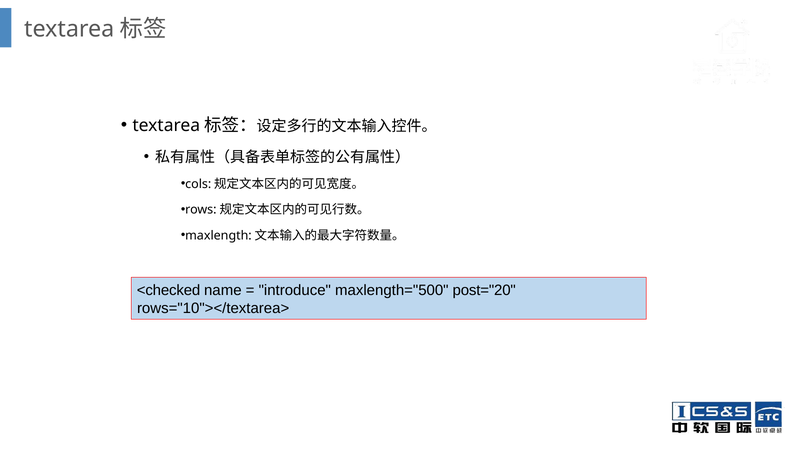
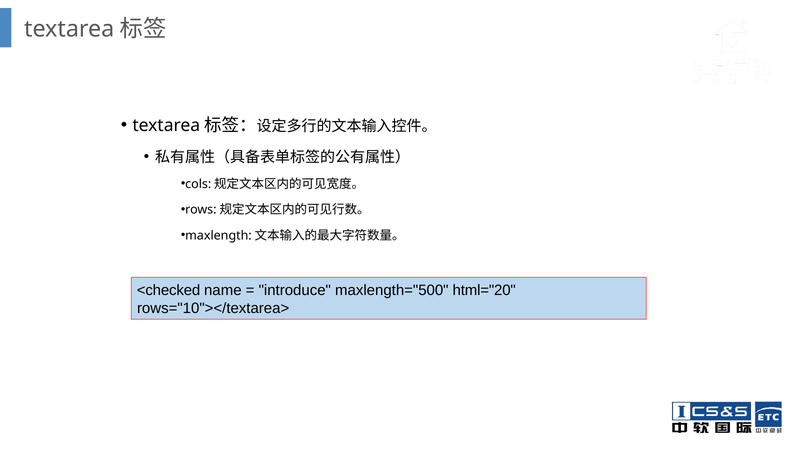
post="20: post="20 -> html="20
